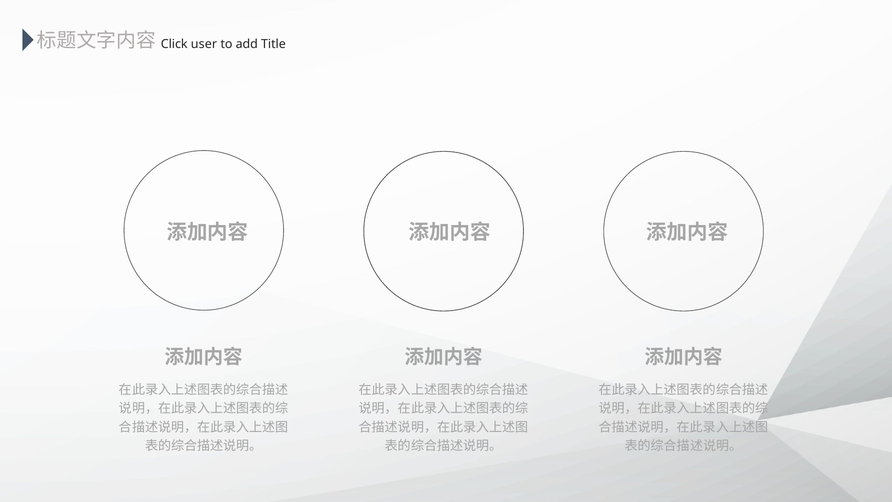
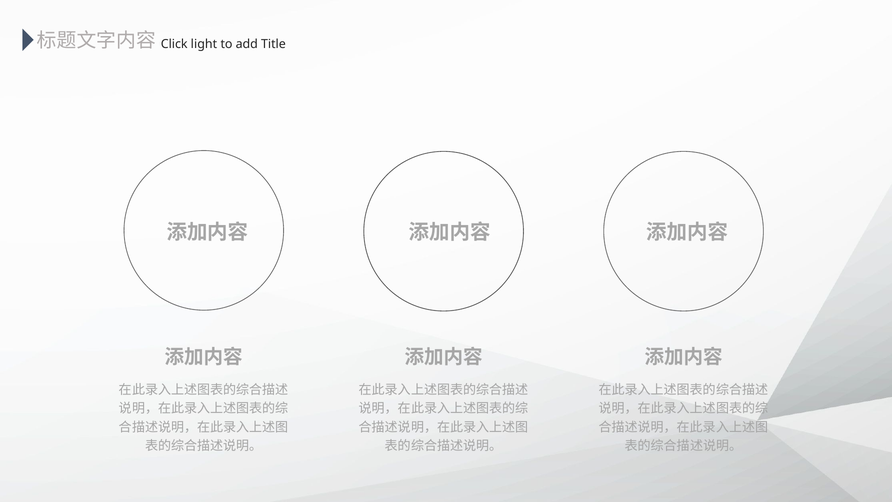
user: user -> light
